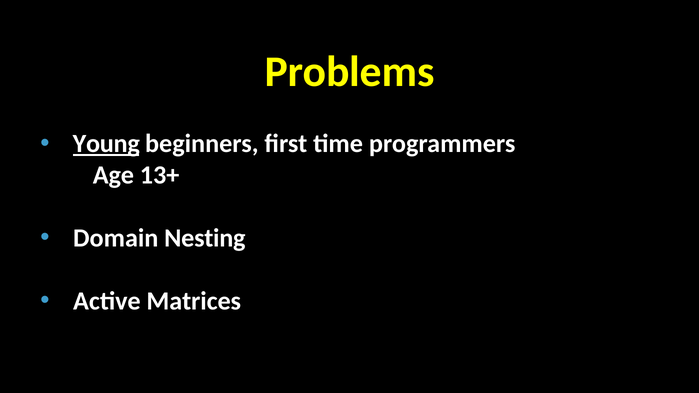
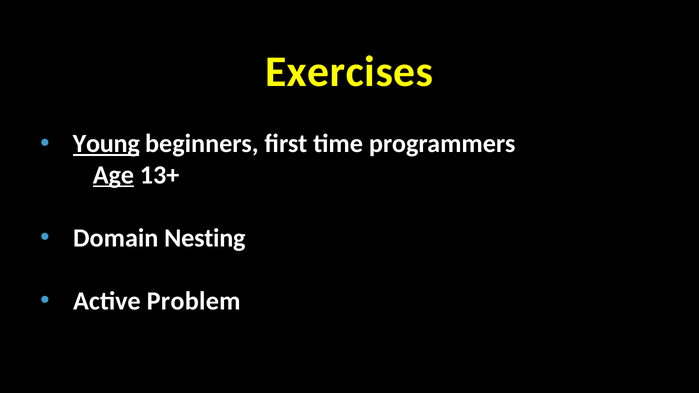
Problems: Problems -> Exercises
Age underline: none -> present
Matrices: Matrices -> Problem
